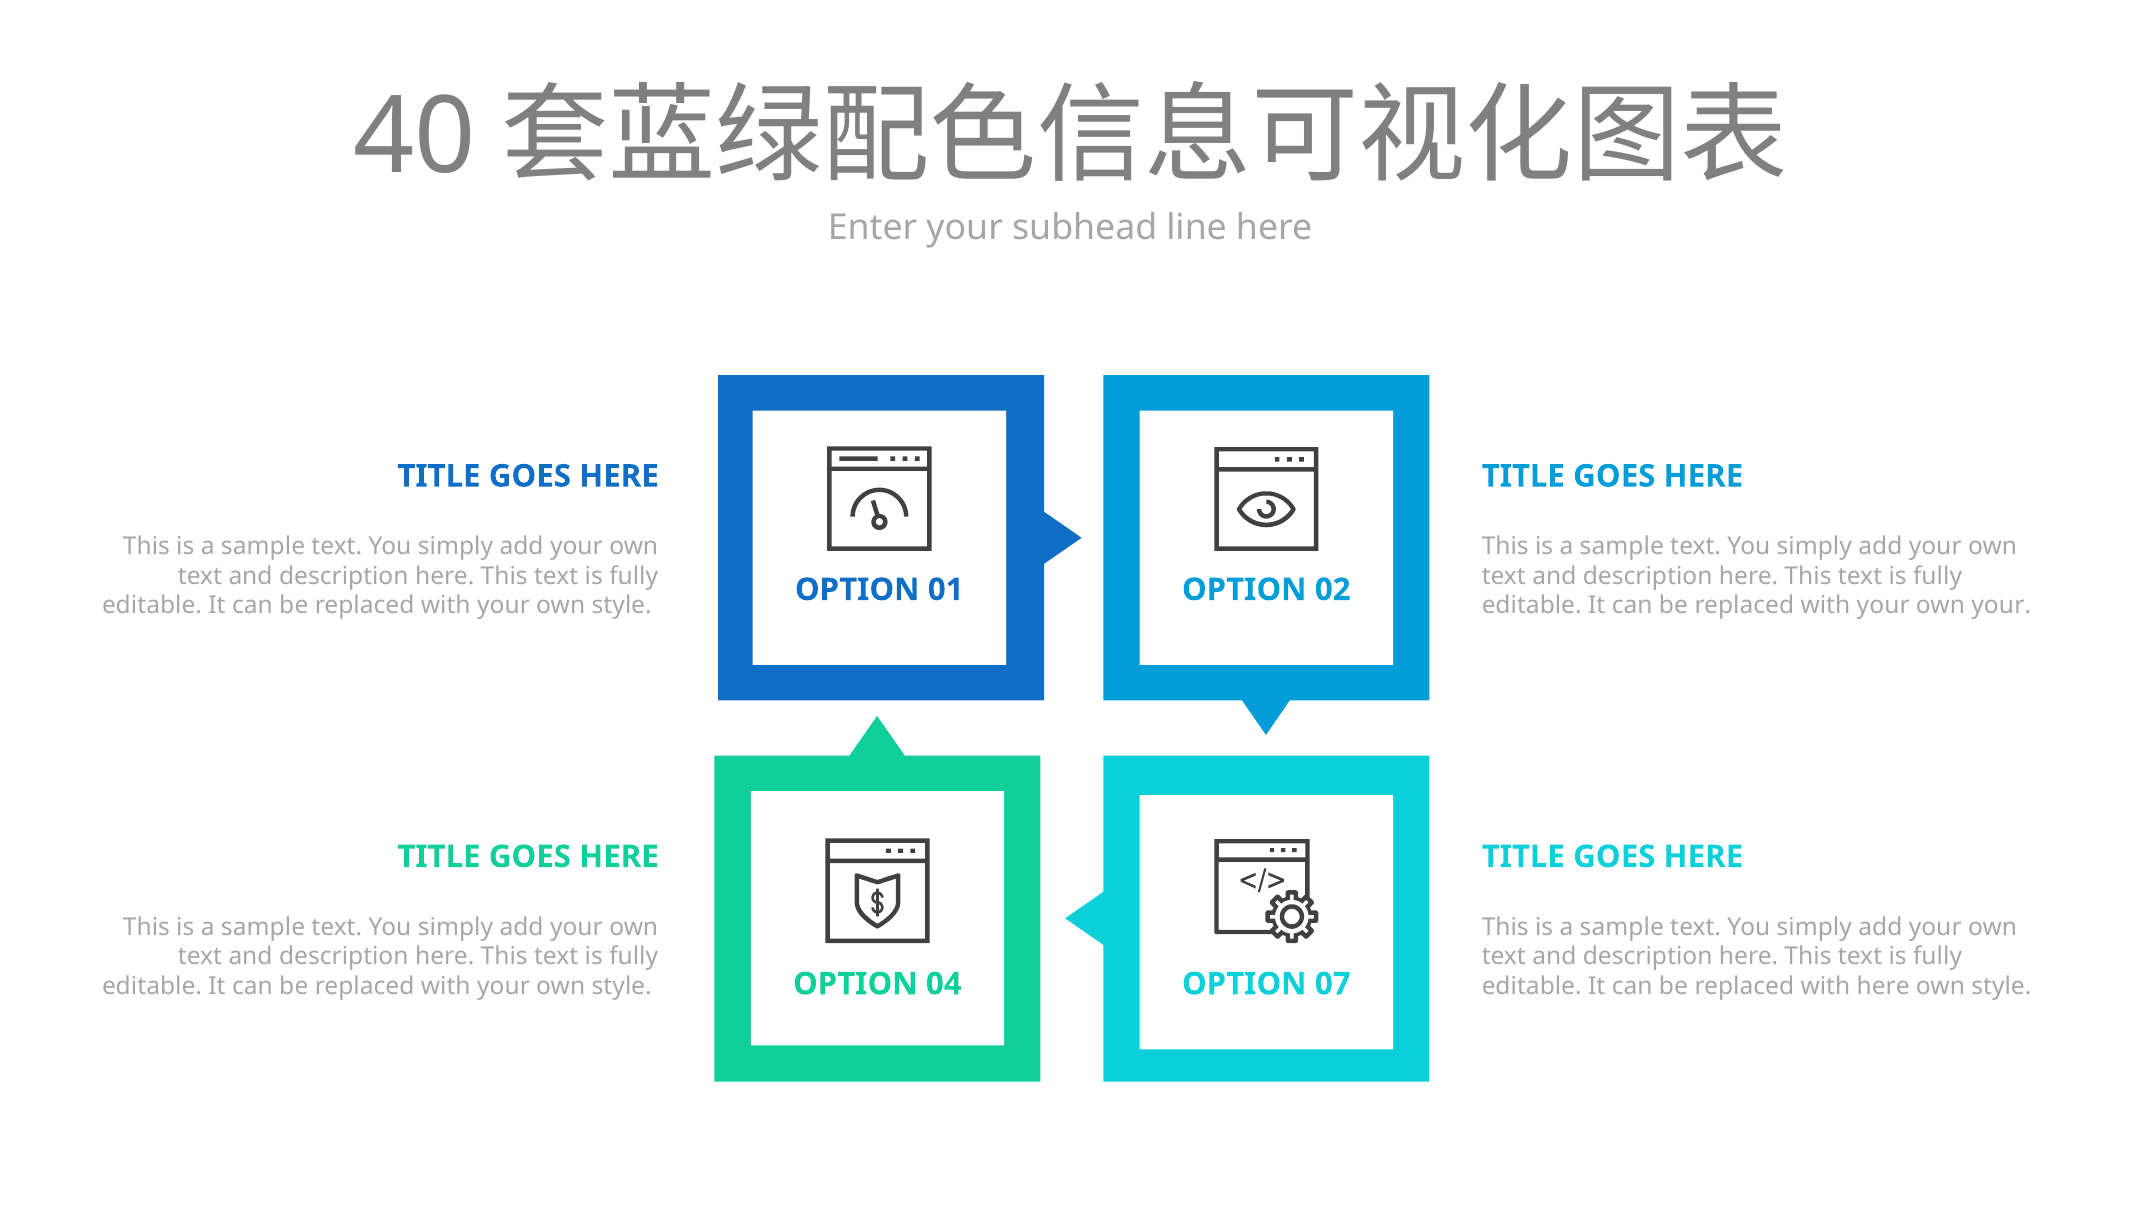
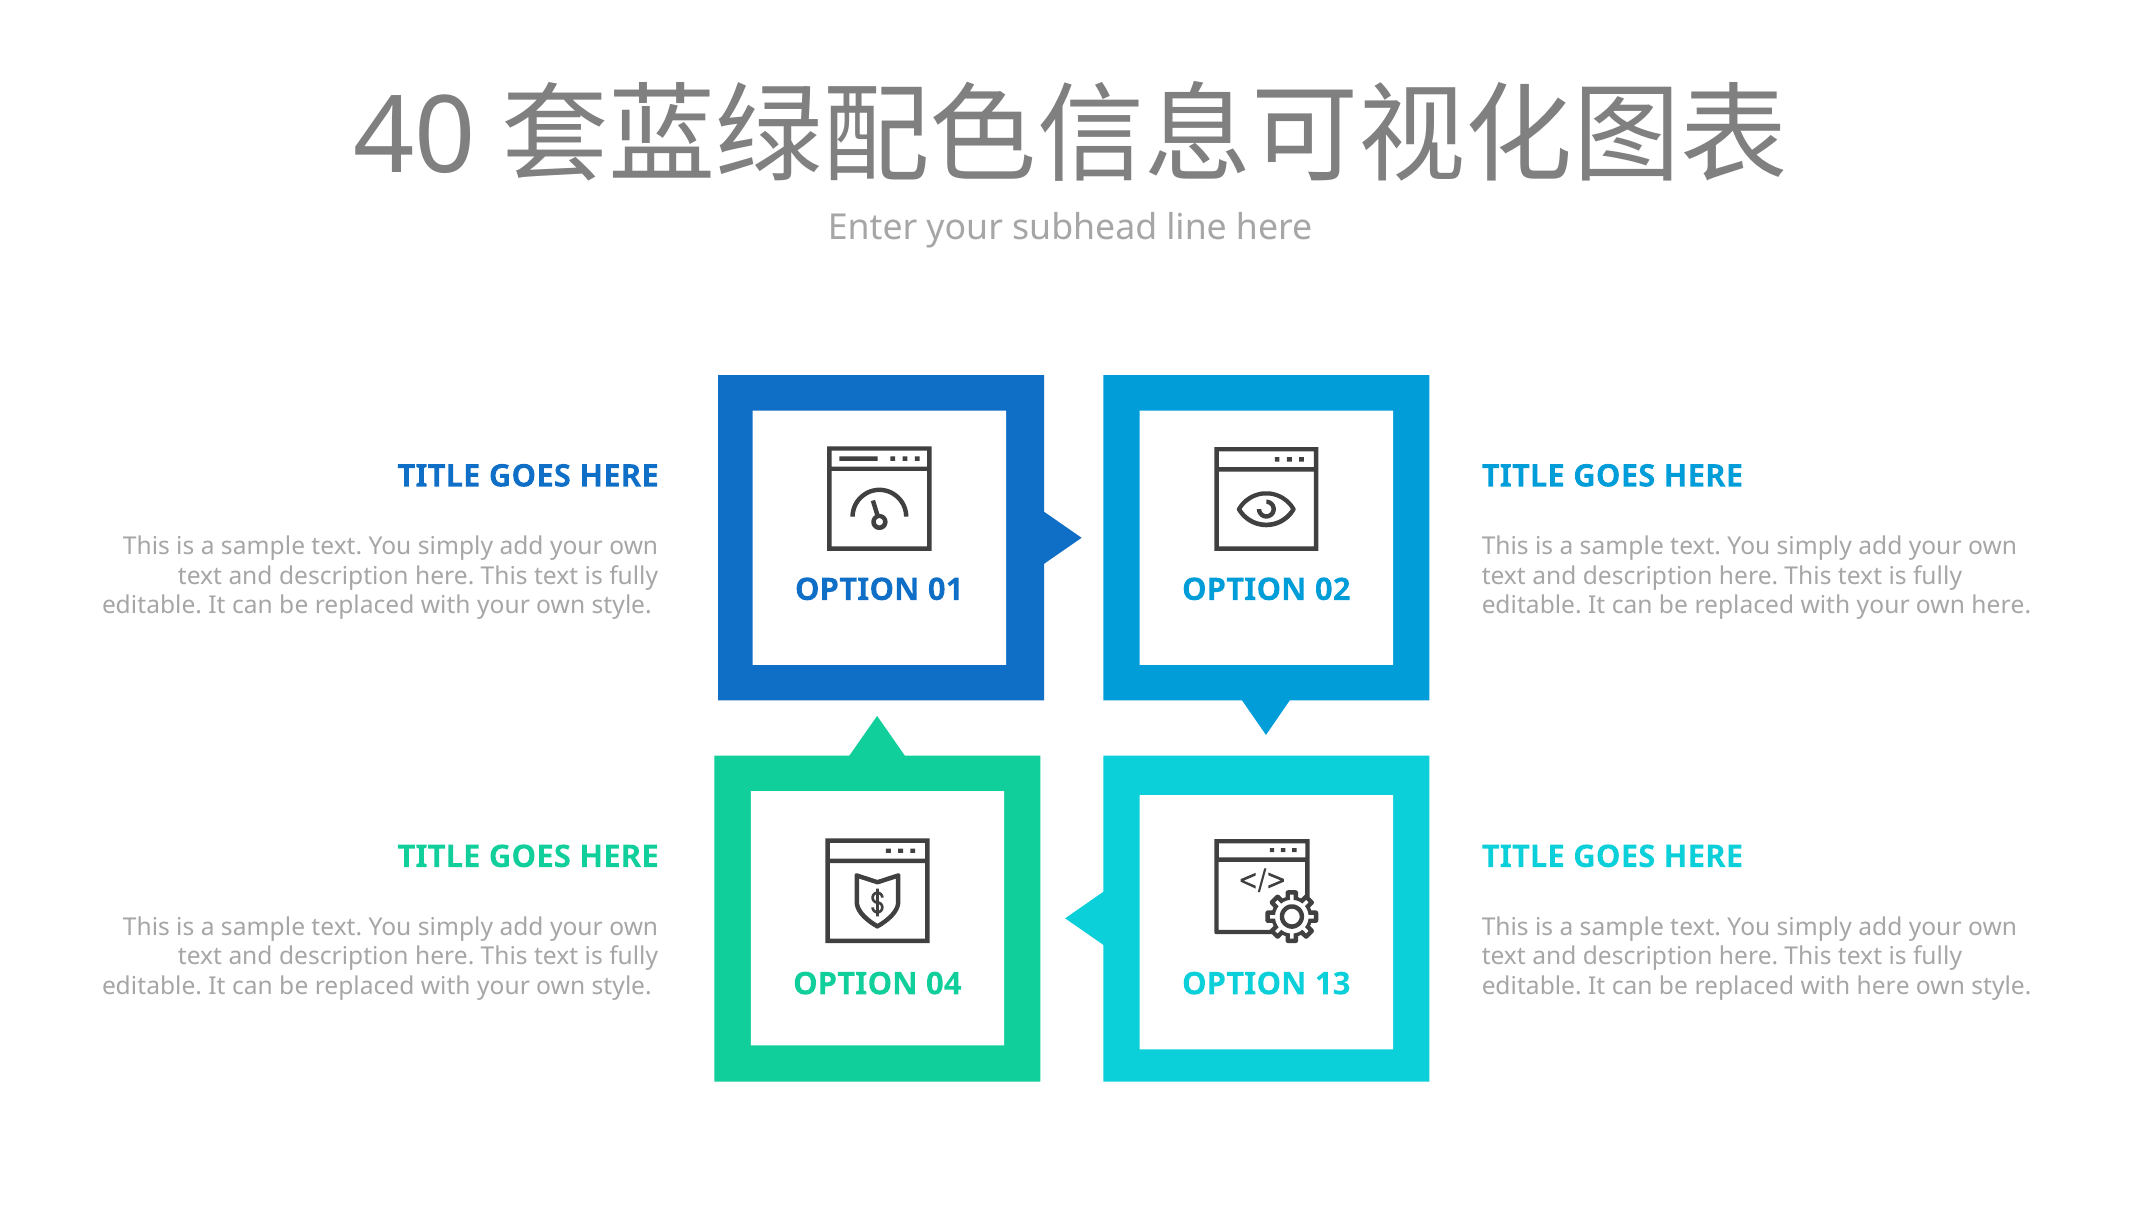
own your: your -> here
07: 07 -> 13
